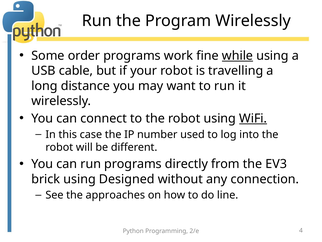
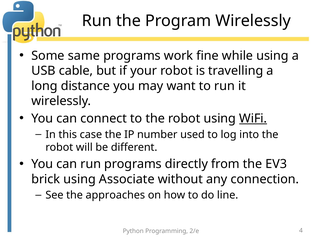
order: order -> same
while underline: present -> none
Designed: Designed -> Associate
